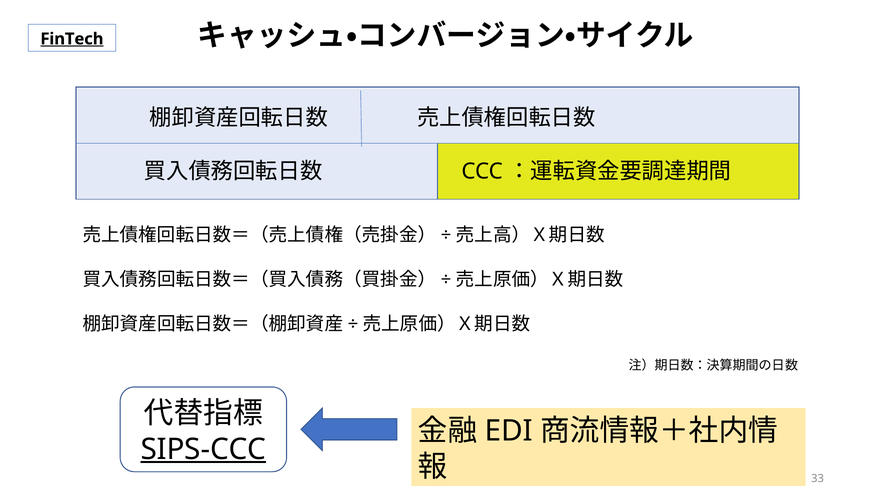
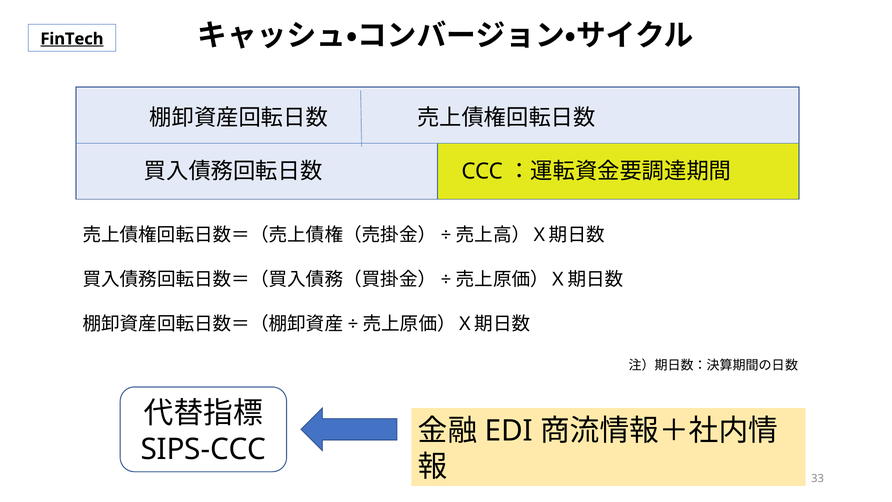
SIPS-CCC underline: present -> none
